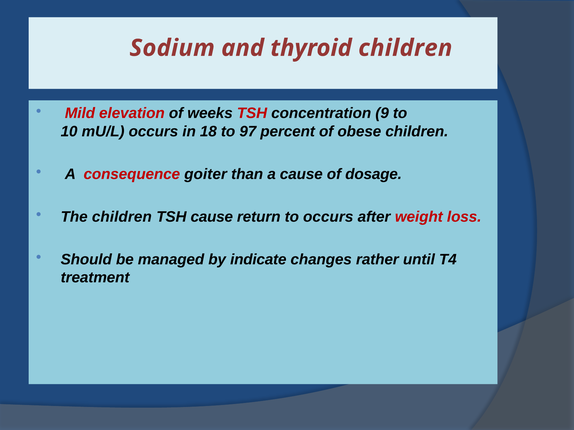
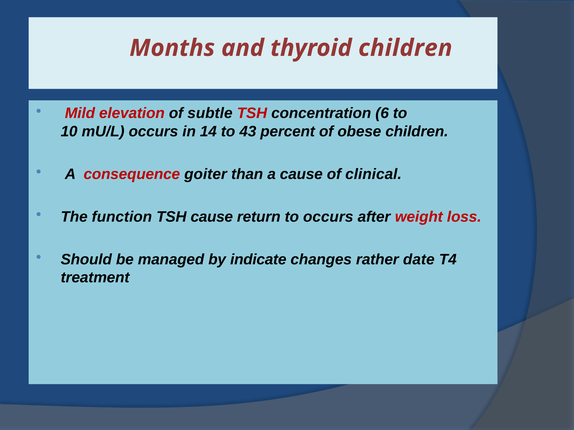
Sodium: Sodium -> Months
weeks: weeks -> subtle
9: 9 -> 6
18: 18 -> 14
97: 97 -> 43
dosage: dosage -> clinical
The children: children -> function
until: until -> date
